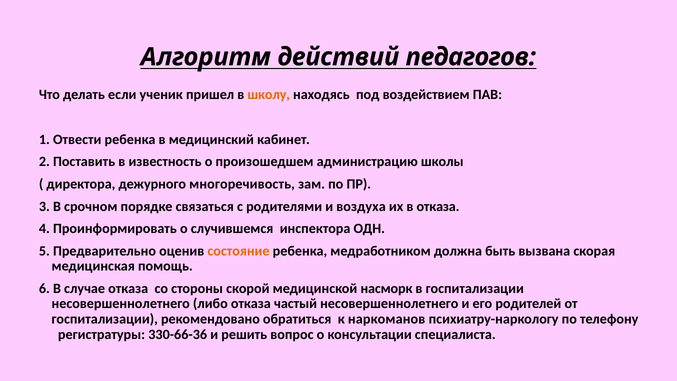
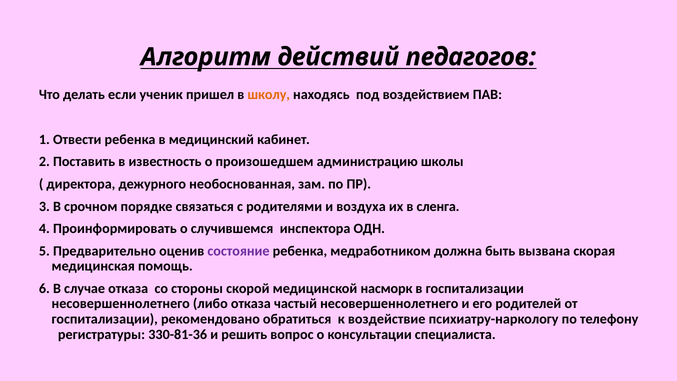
многоречивость: многоречивость -> необоснованная
в отказа: отказа -> сленга
состояние colour: orange -> purple
наркоманов: наркоманов -> воздействие
330-66-36: 330-66-36 -> 330-81-36
